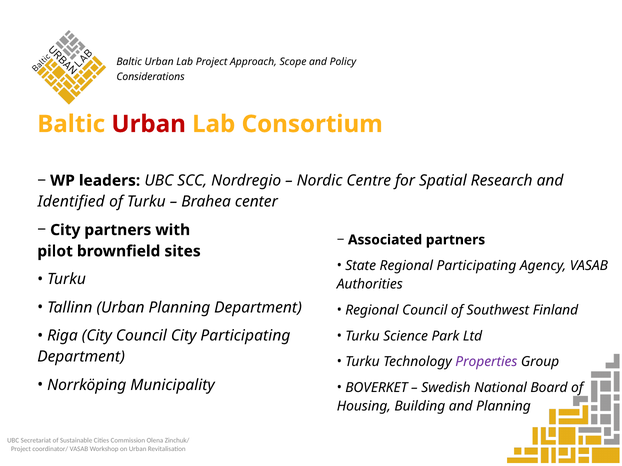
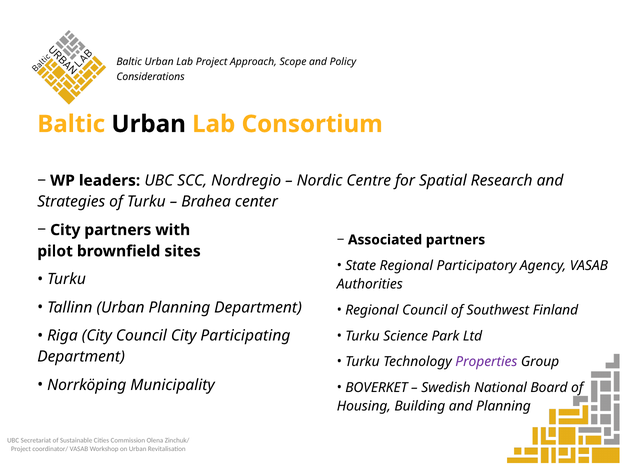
Urban at (149, 124) colour: red -> black
Identified: Identified -> Strategies
Regional Participating: Participating -> Participatory
